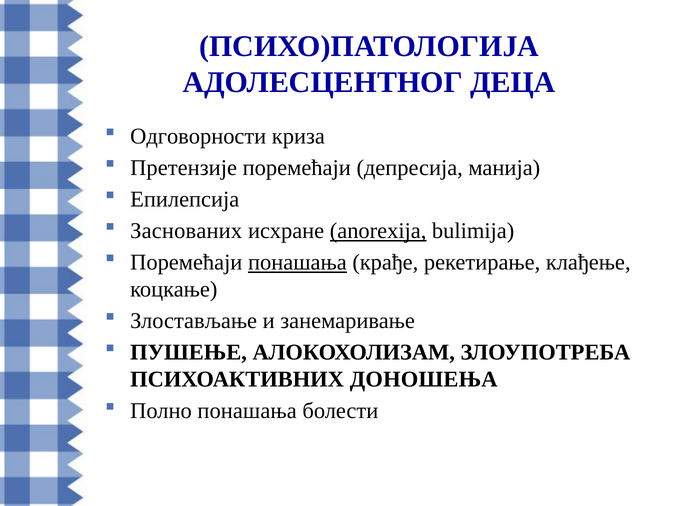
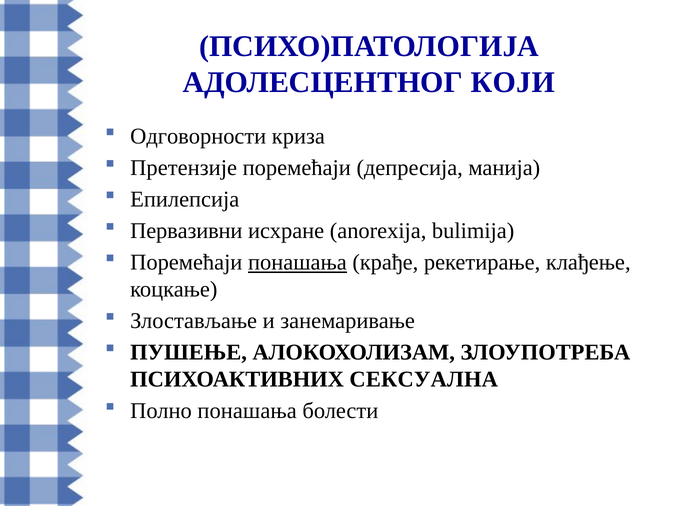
ДЕЦА: ДЕЦА -> КОЈИ
Заснованих: Заснованих -> Первазивни
anorexija underline: present -> none
ДОНОШЕЊА: ДОНОШЕЊА -> СЕКСУАЛНА
